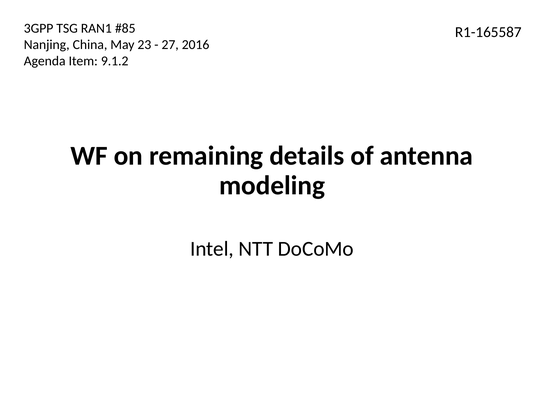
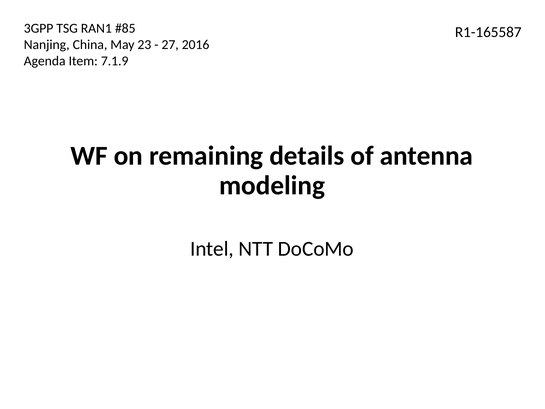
9.1.2: 9.1.2 -> 7.1.9
